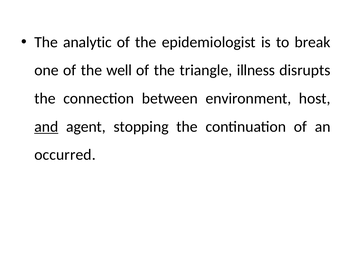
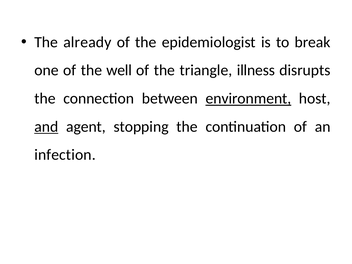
analytic: analytic -> already
environment underline: none -> present
occurred: occurred -> infection
